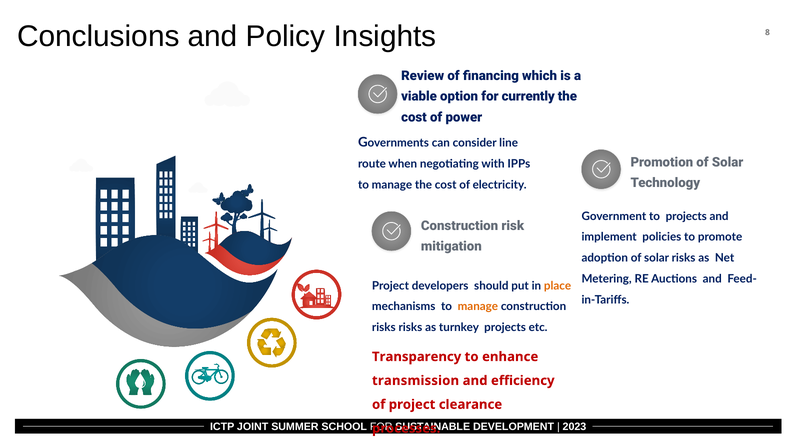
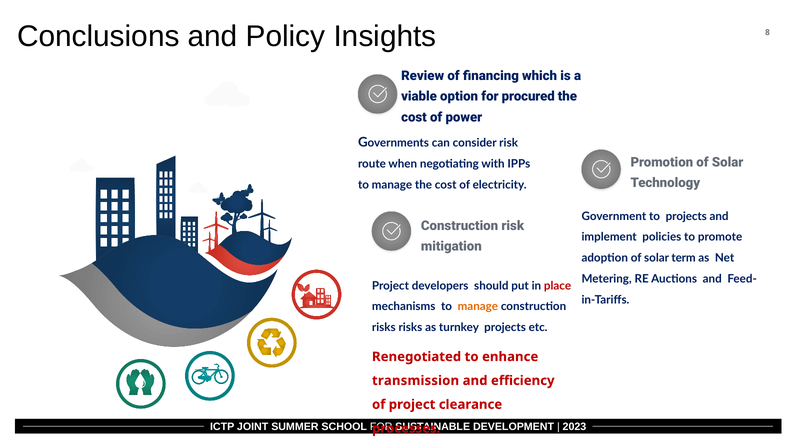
currently: currently -> procured
consider line: line -> risk
solar risks: risks -> term
place colour: orange -> red
Transparency: Transparency -> Renegotiated
